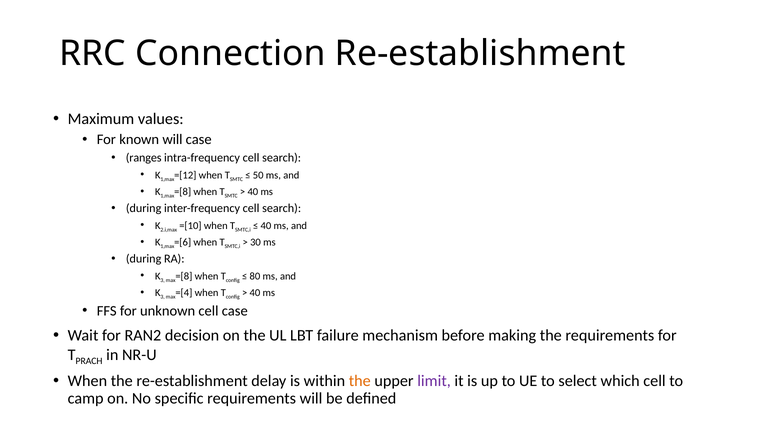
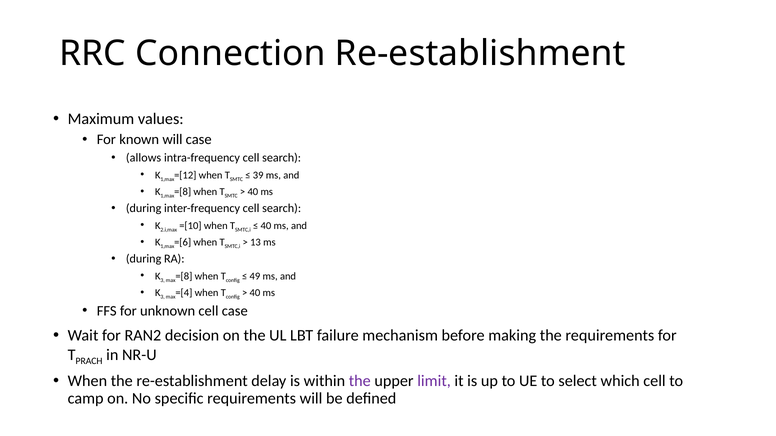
ranges: ranges -> allows
50: 50 -> 39
30: 30 -> 13
80: 80 -> 49
the at (360, 381) colour: orange -> purple
